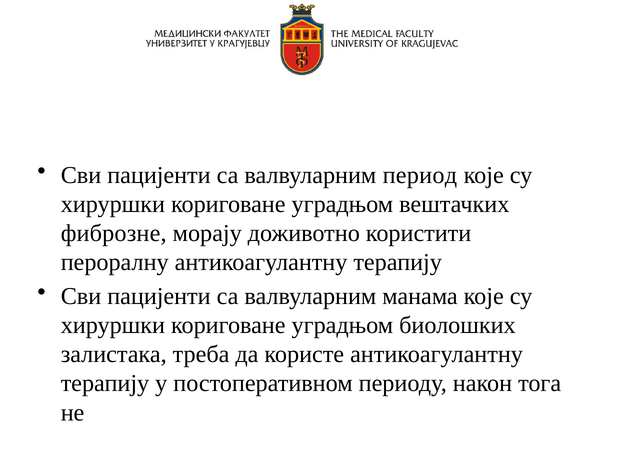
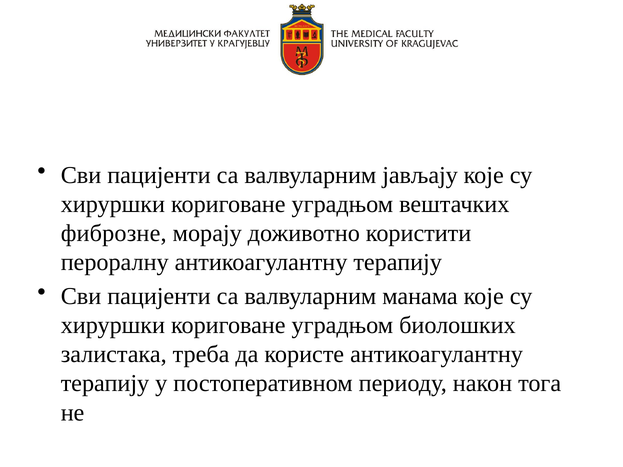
период: период -> јављају
